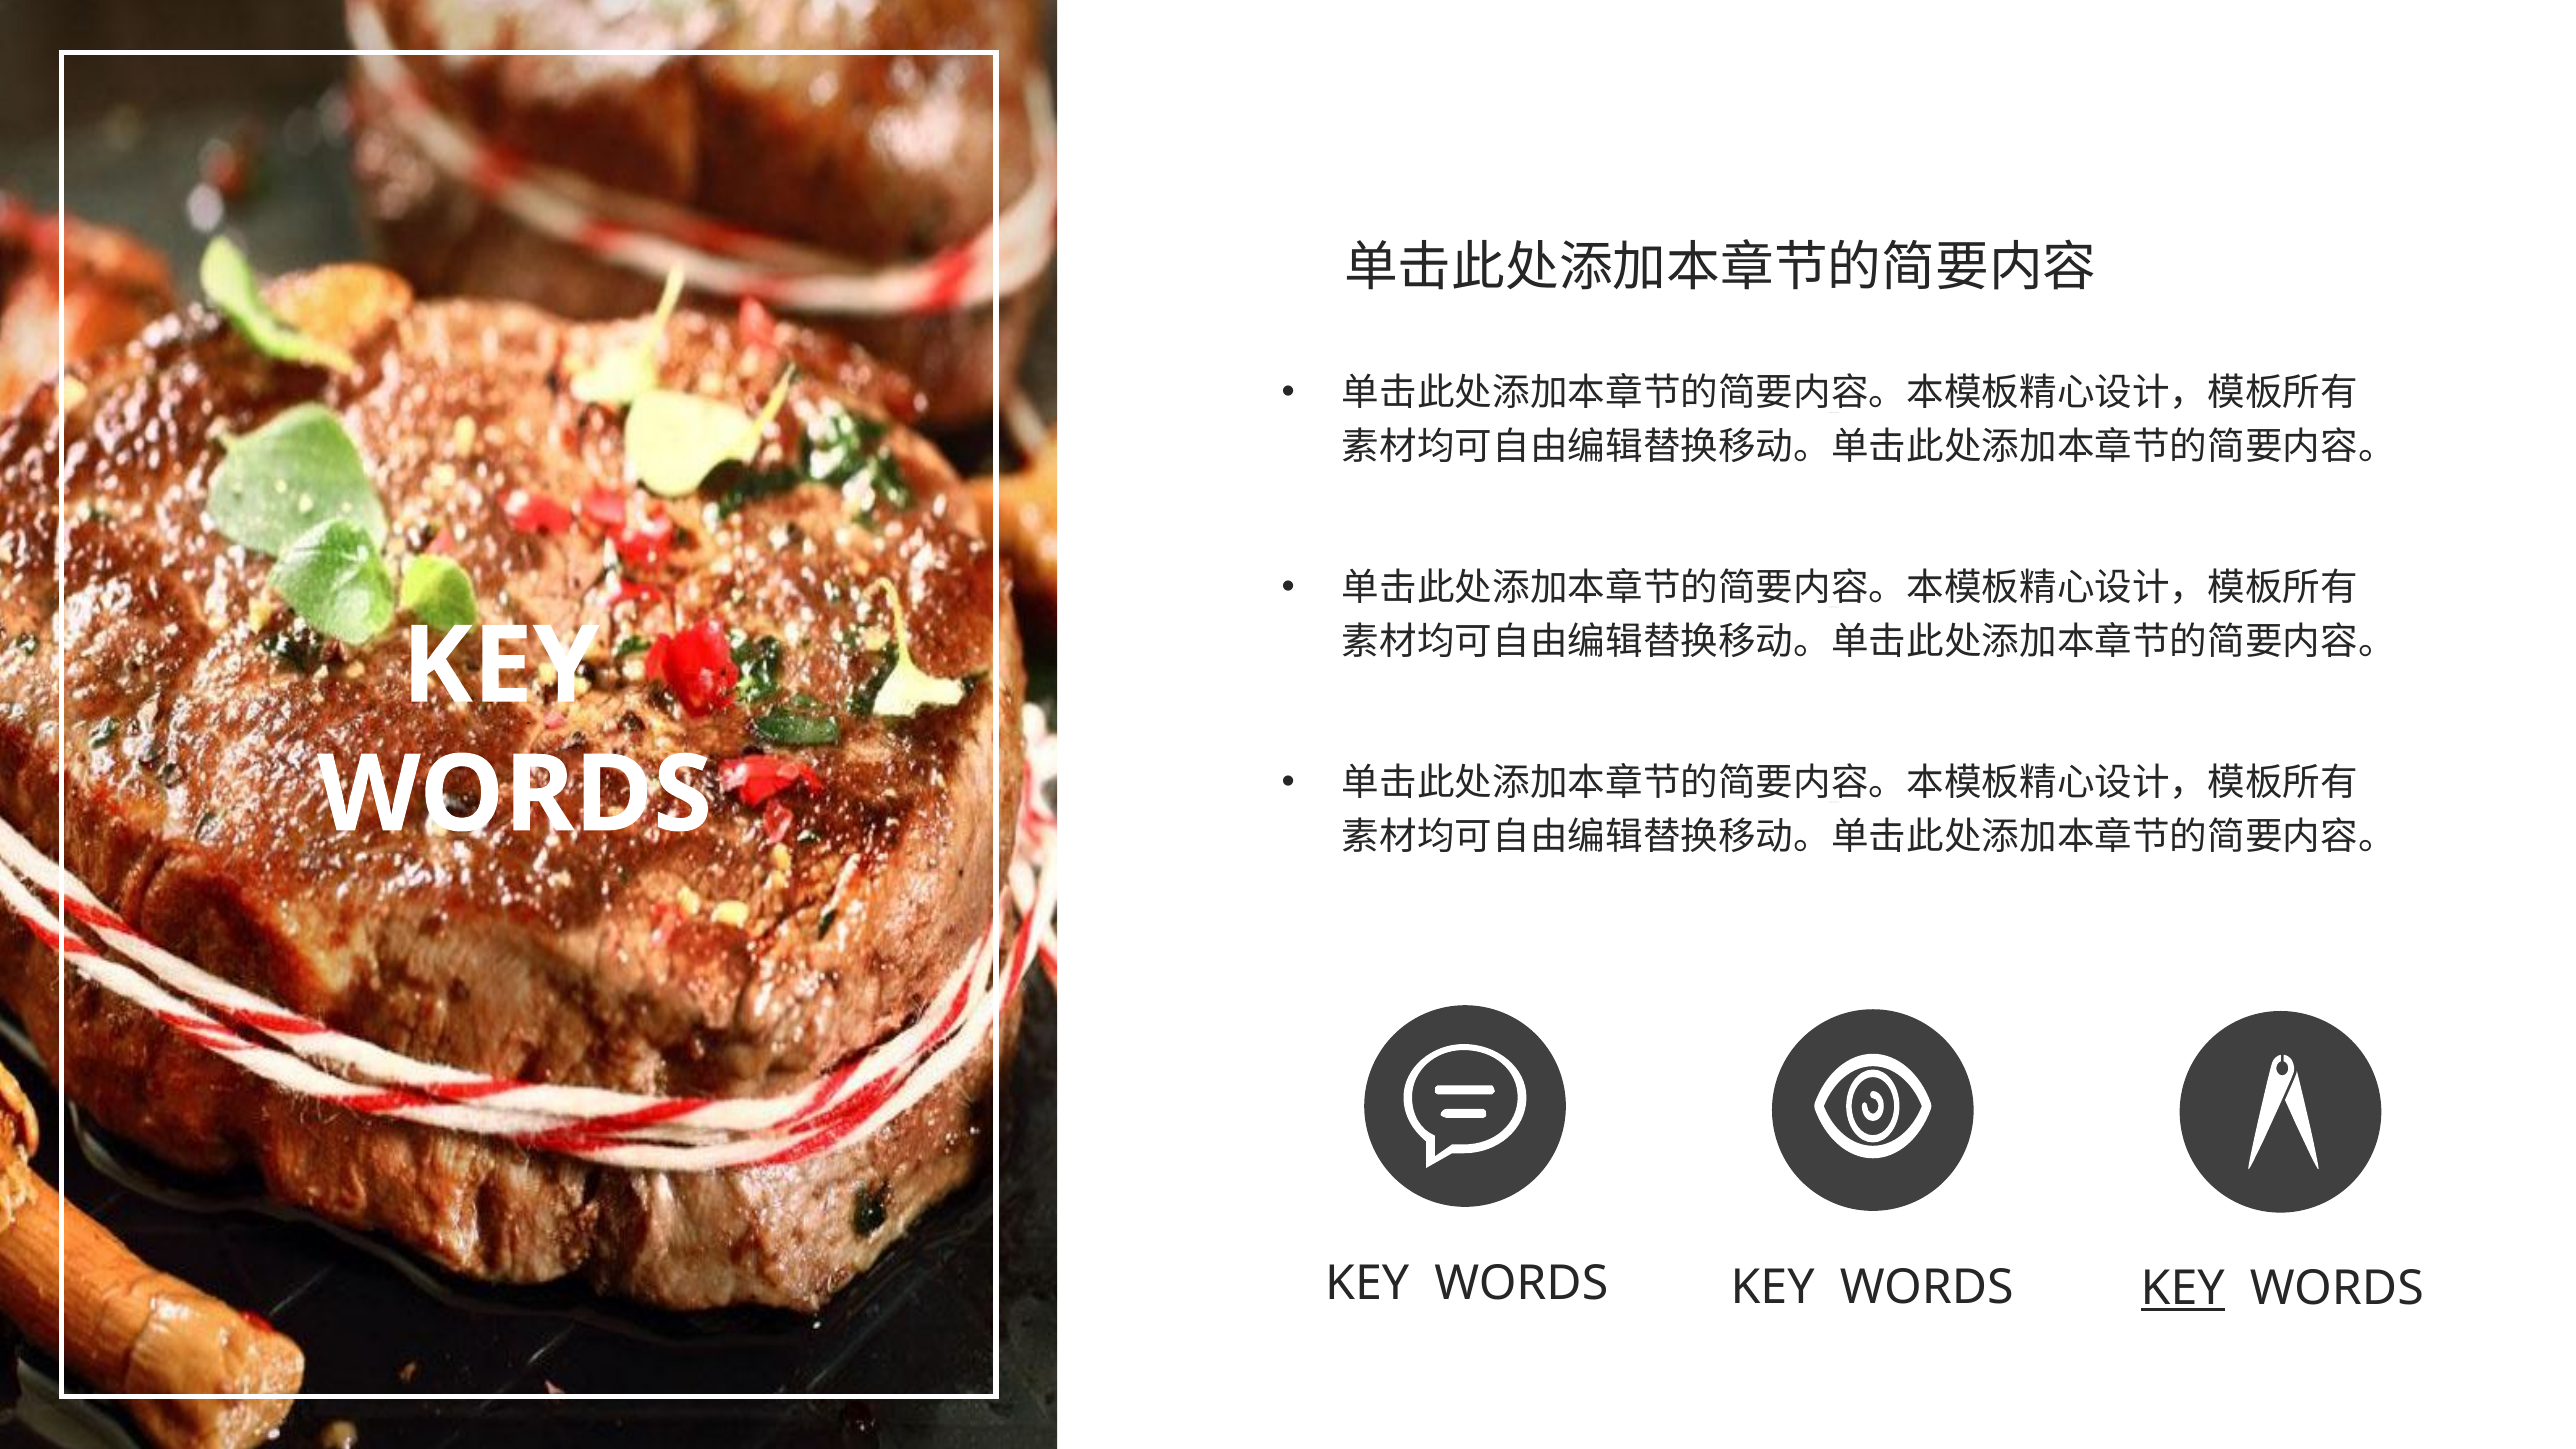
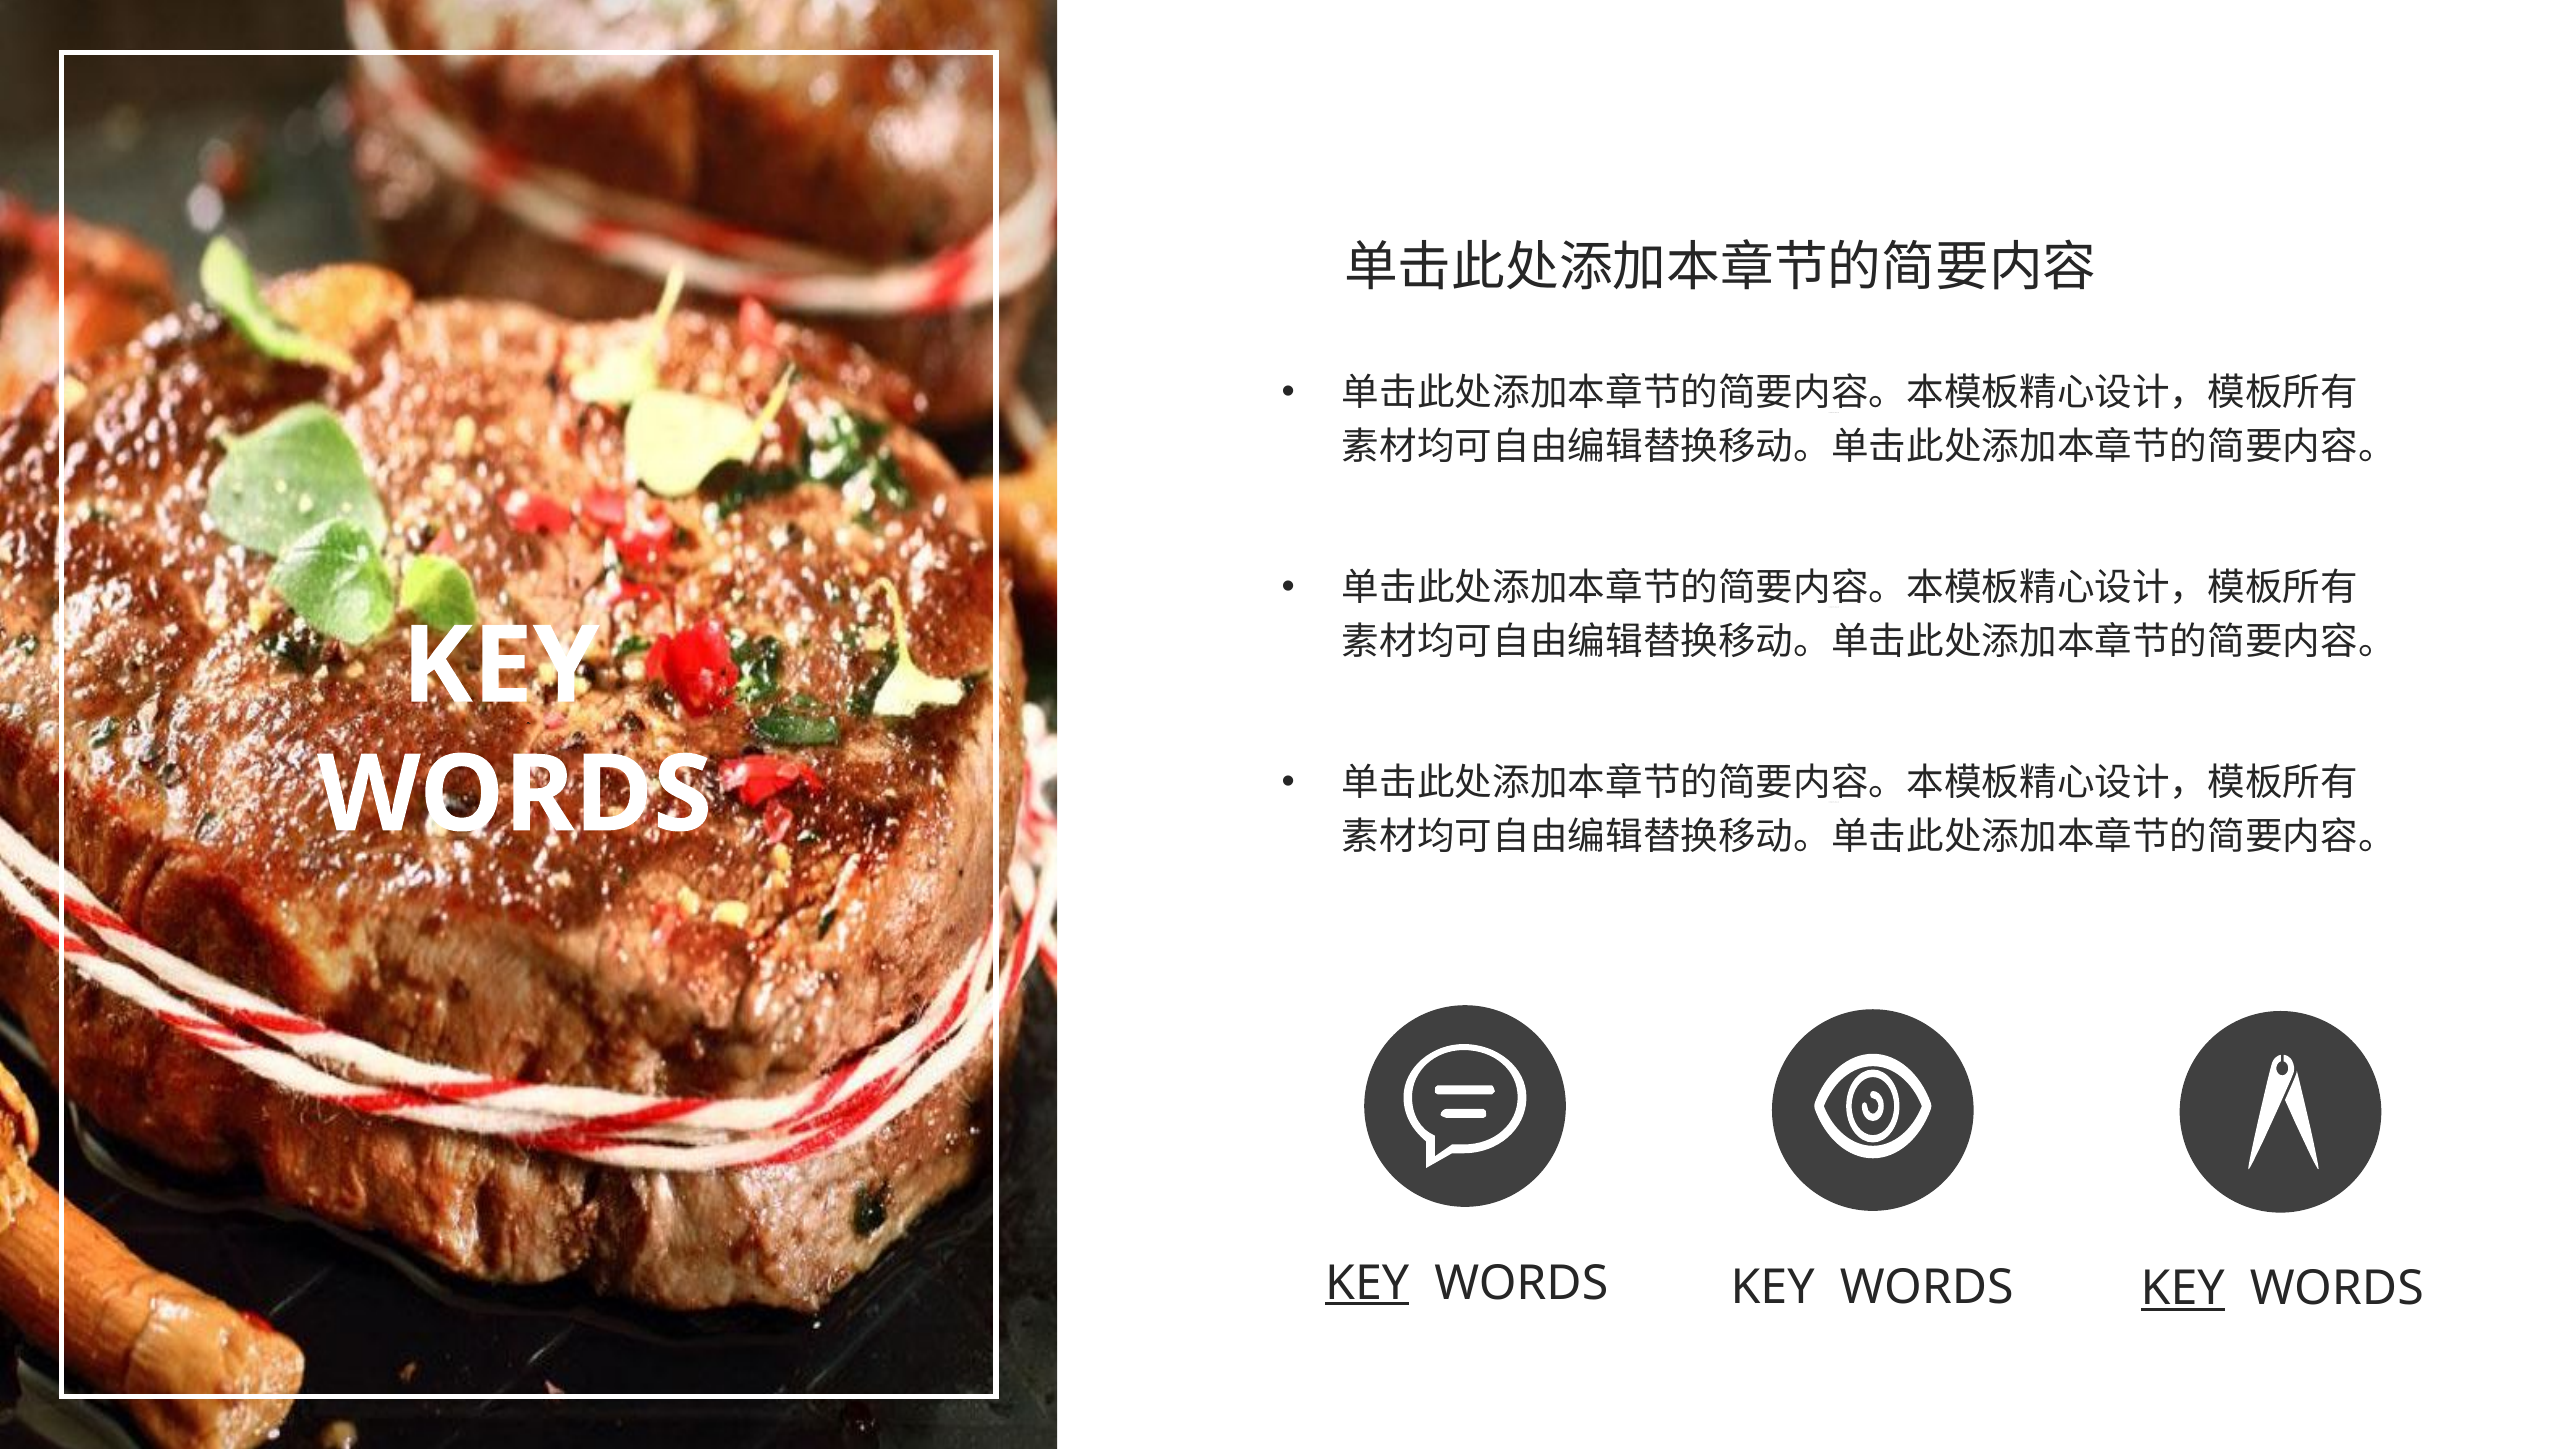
KEY at (1367, 1283) underline: none -> present
